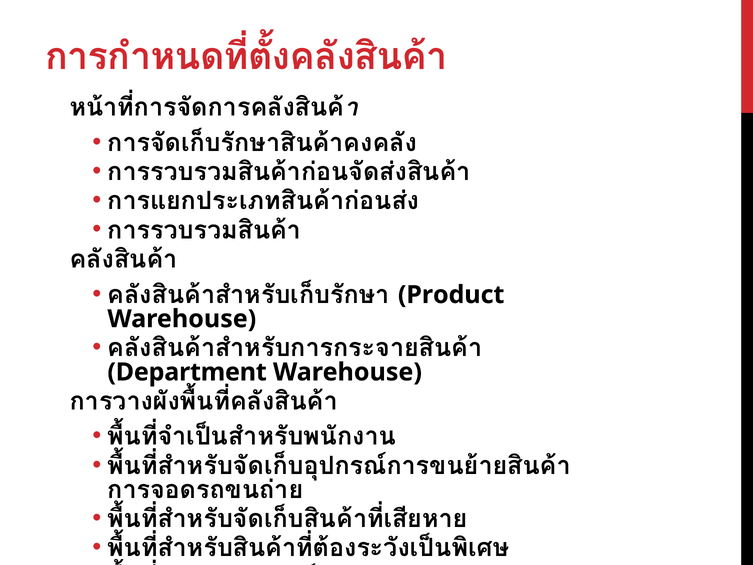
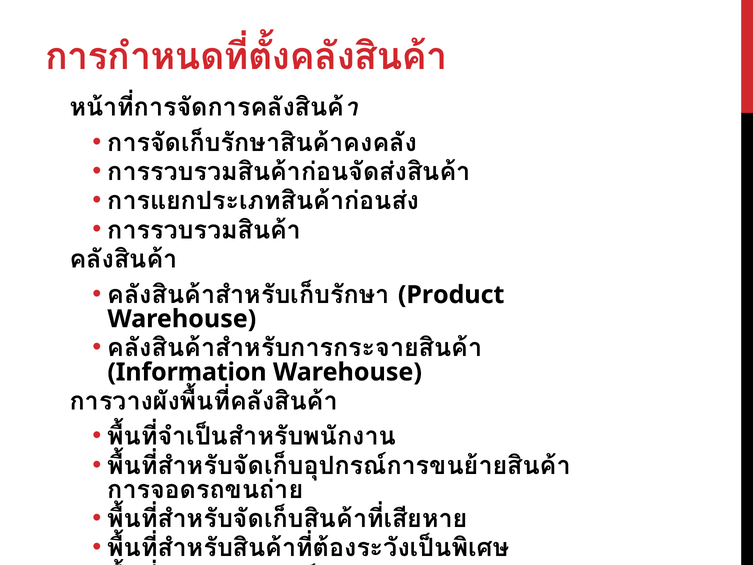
Department: Department -> Information
